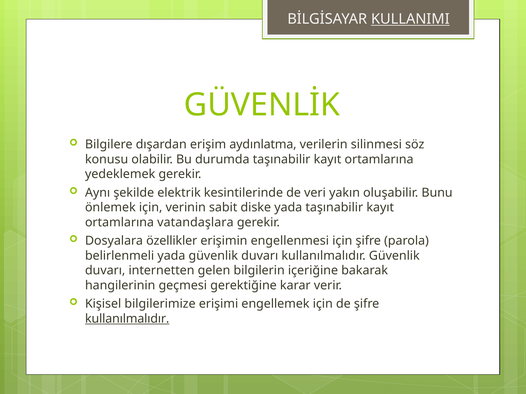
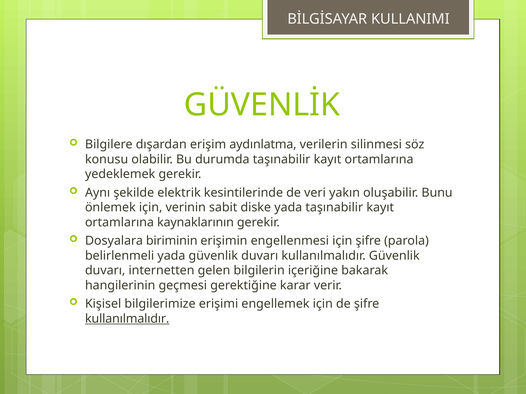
KULLANIMI underline: present -> none
vatandaşlara: vatandaşlara -> kaynaklarının
özellikler: özellikler -> biriminin
